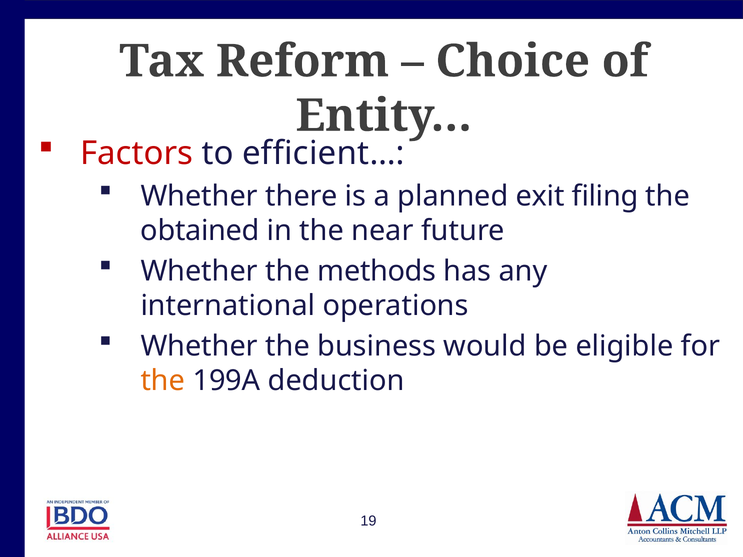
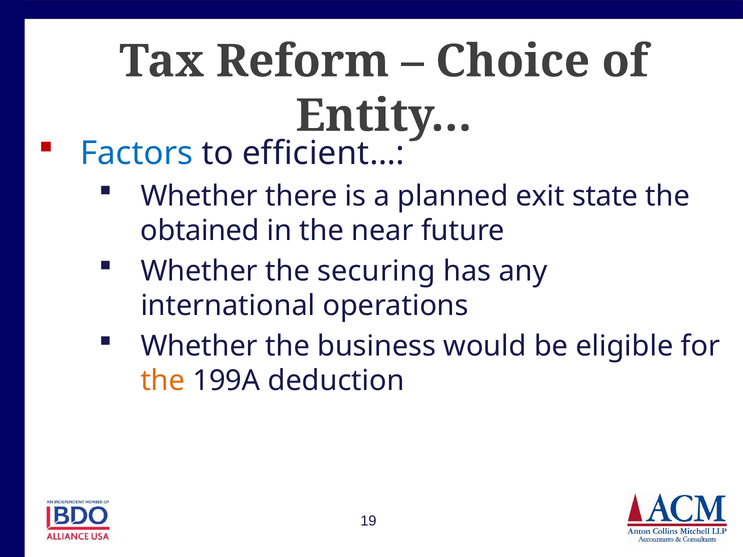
Factors colour: red -> blue
filing: filing -> state
methods: methods -> securing
